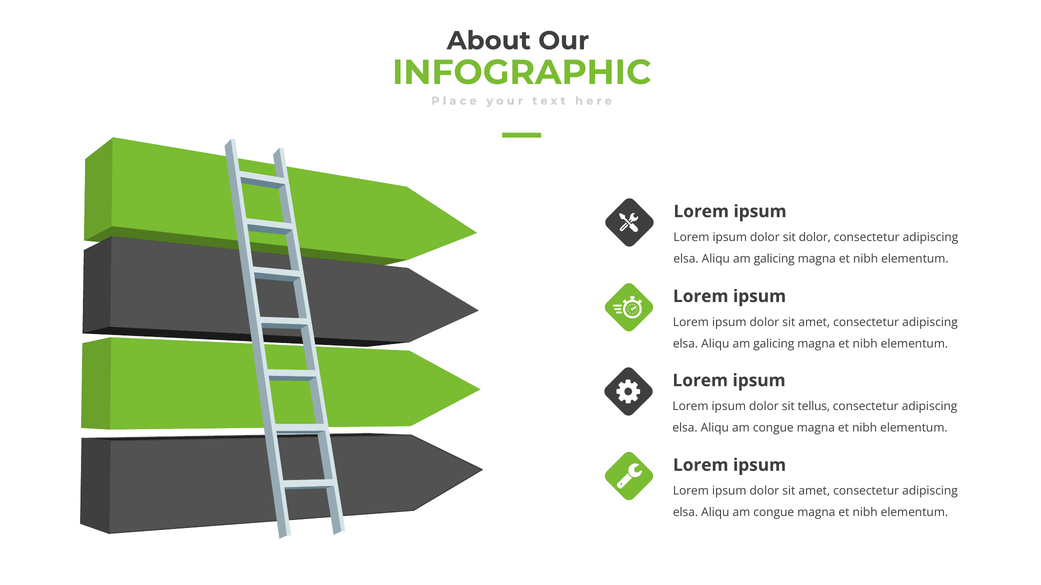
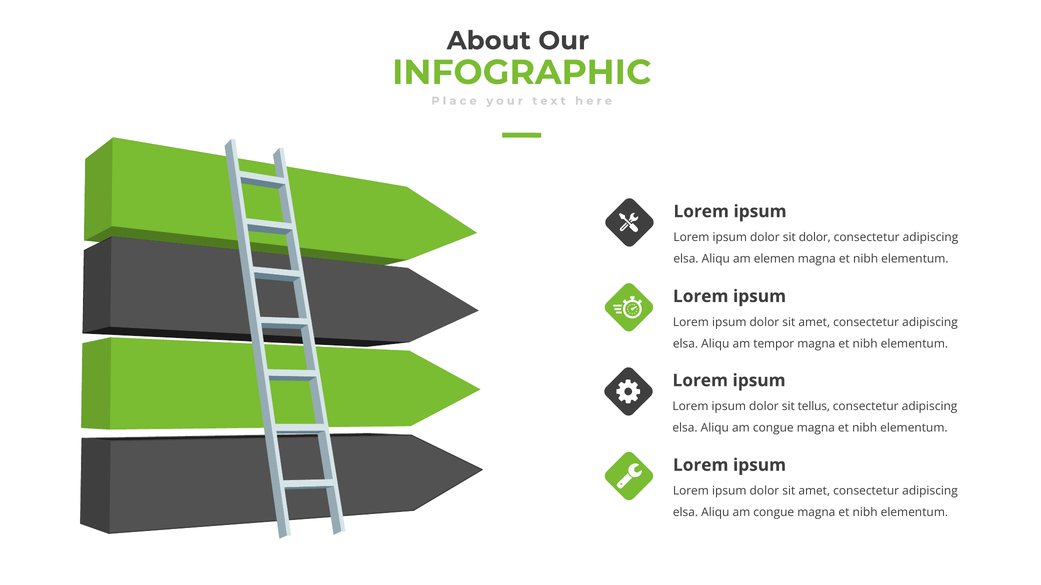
galicing at (774, 259): galicing -> elemen
galicing at (774, 344): galicing -> tempor
